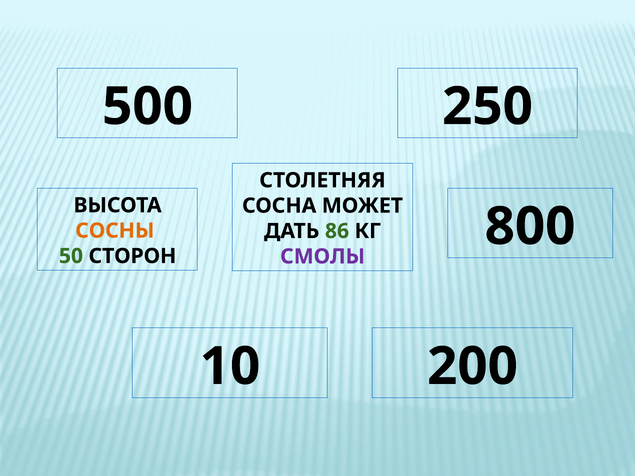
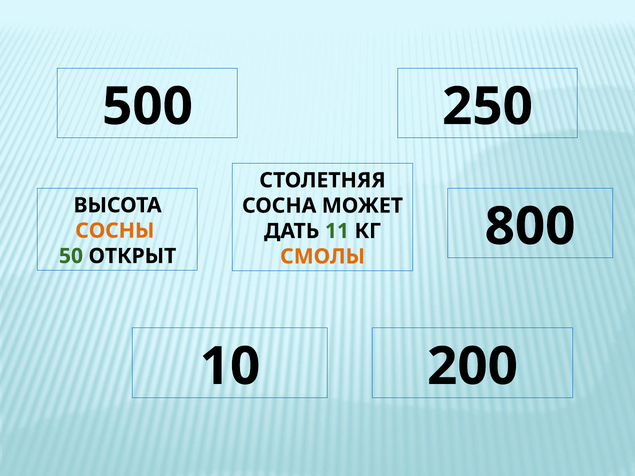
86: 86 -> 11
СТОРОН: СТОРОН -> ОТКРЫТ
СМОЛЫ colour: purple -> orange
